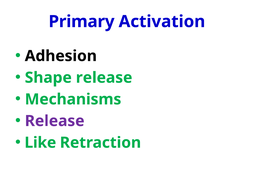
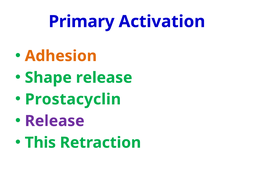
Adhesion colour: black -> orange
Mechanisms: Mechanisms -> Prostacyclin
Like: Like -> This
